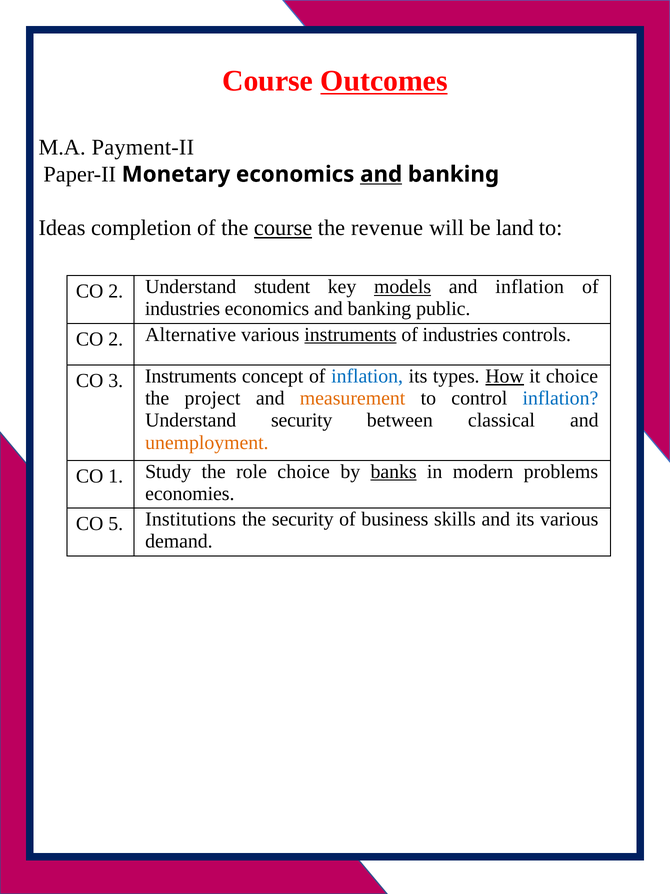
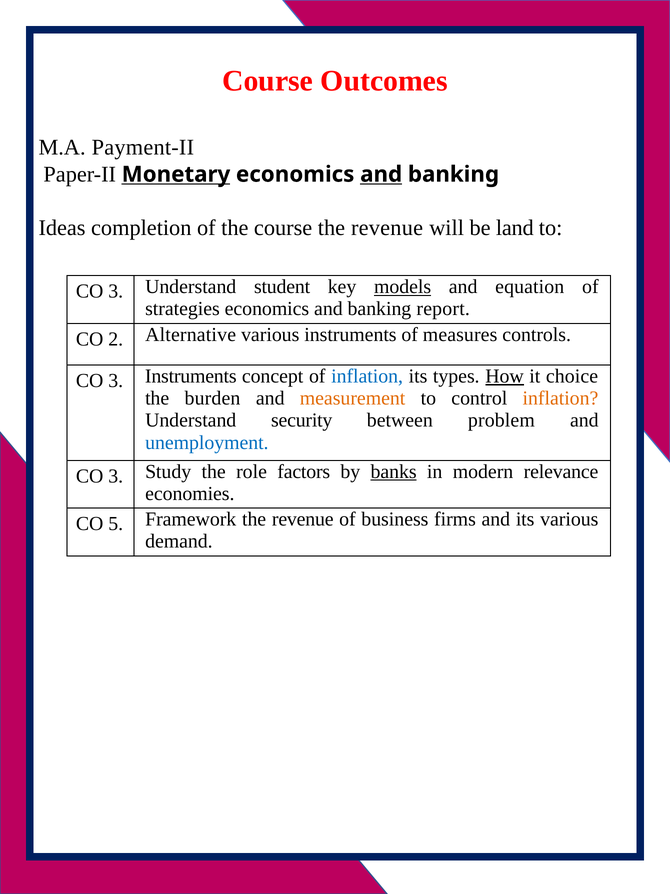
Outcomes underline: present -> none
Monetary underline: none -> present
course at (283, 228) underline: present -> none
2 at (116, 291): 2 -> 3
and inflation: inflation -> equation
industries at (183, 309): industries -> strategies
public: public -> report
instruments at (350, 334) underline: present -> none
industries at (460, 334): industries -> measures
project: project -> burden
inflation at (560, 398) colour: blue -> orange
classical: classical -> problem
unemployment colour: orange -> blue
1 at (116, 476): 1 -> 3
role choice: choice -> factors
problems: problems -> relevance
Institutions: Institutions -> Framework
security at (303, 519): security -> revenue
skills: skills -> firms
